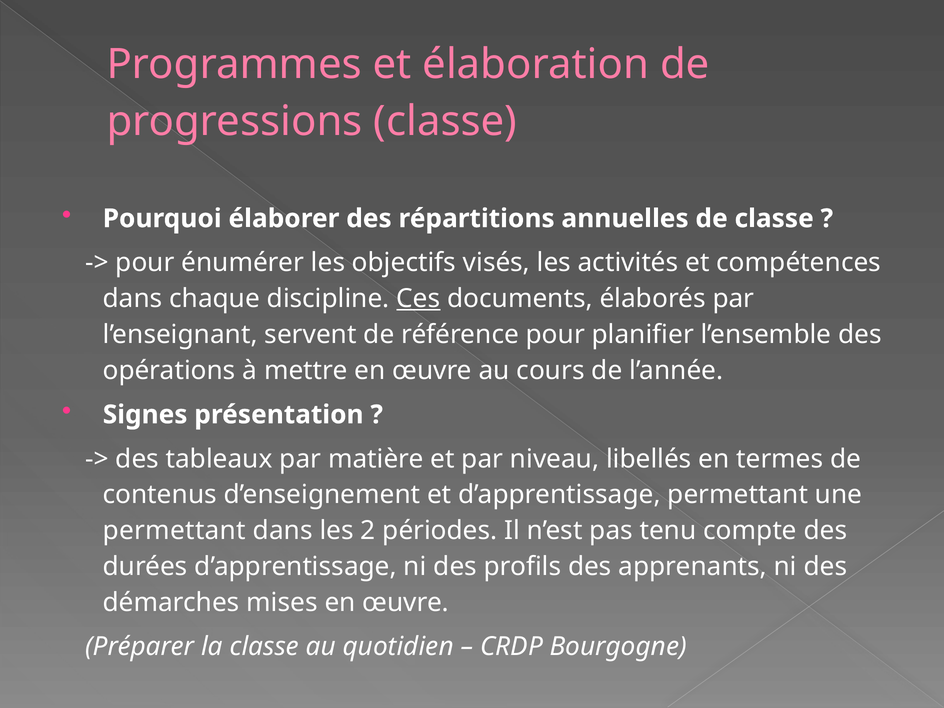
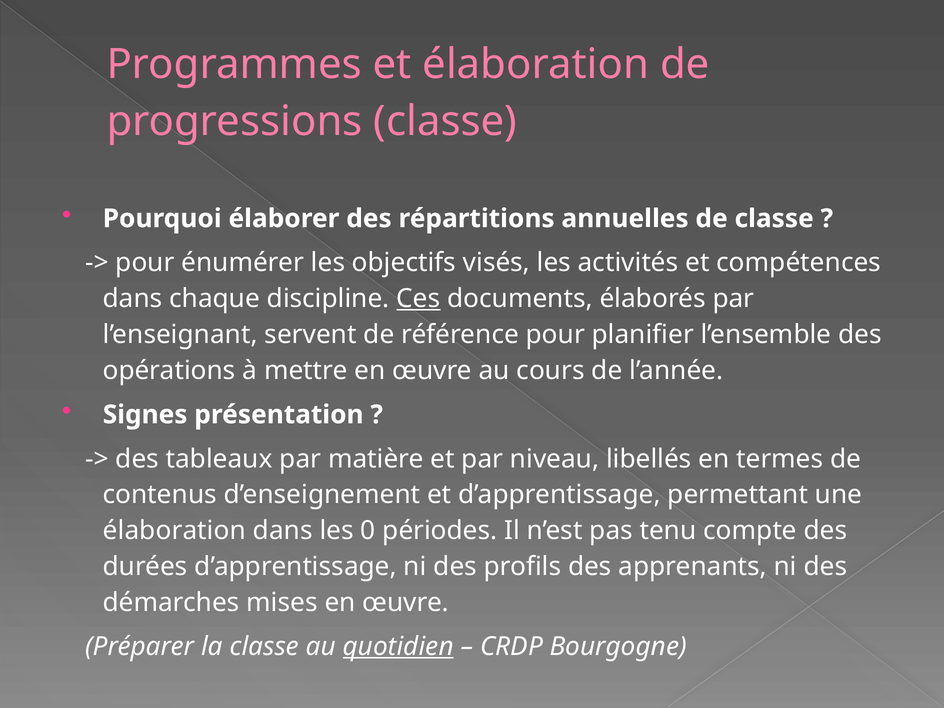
permettant at (174, 531): permettant -> élaboration
2: 2 -> 0
quotidien underline: none -> present
